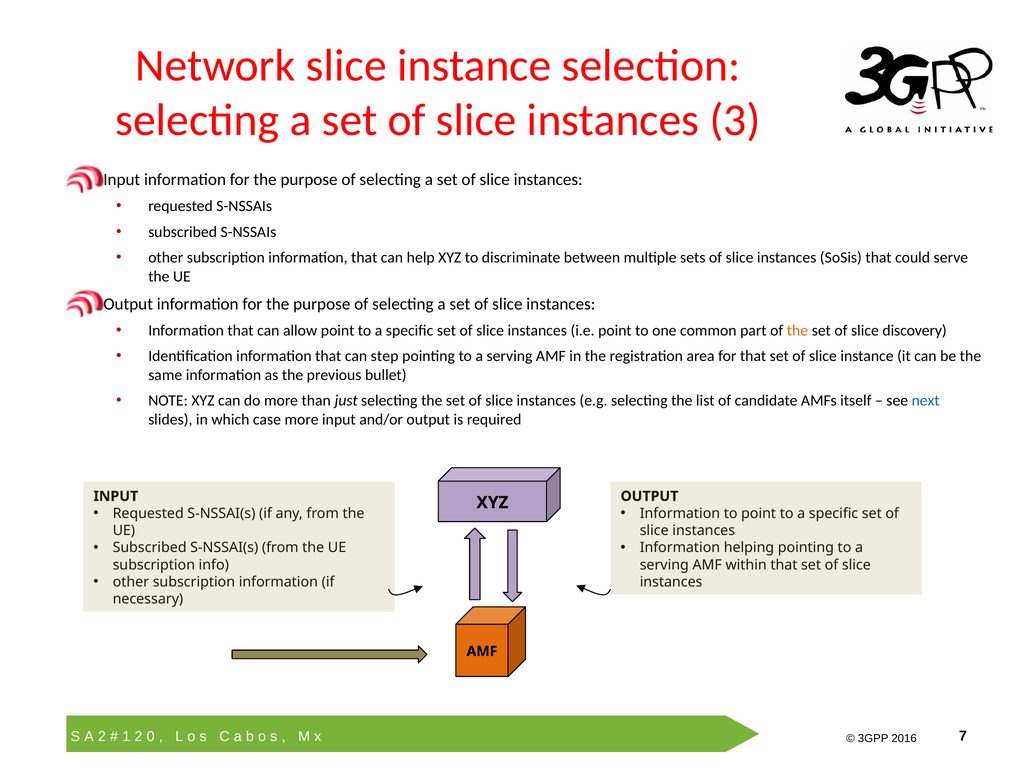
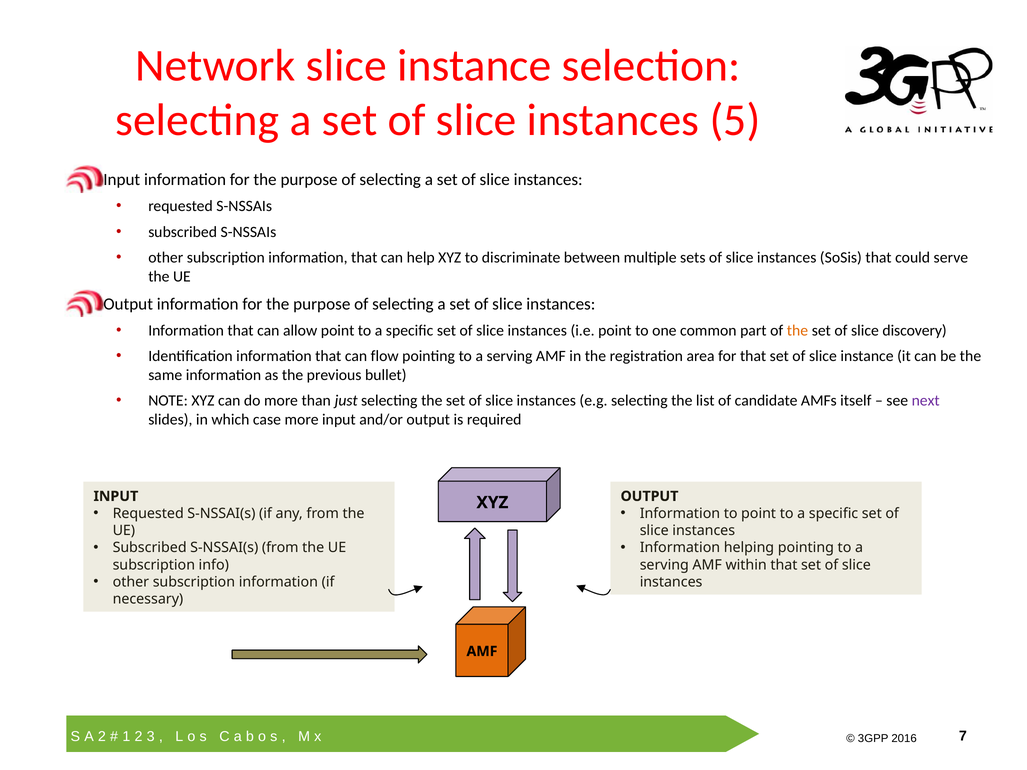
3: 3 -> 5
step: step -> flow
next colour: blue -> purple
0: 0 -> 3
